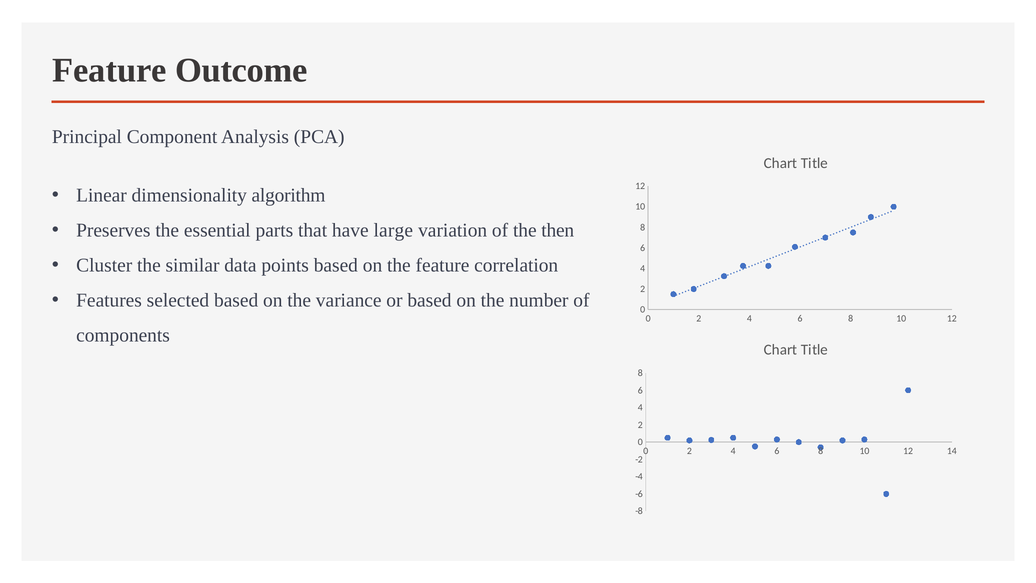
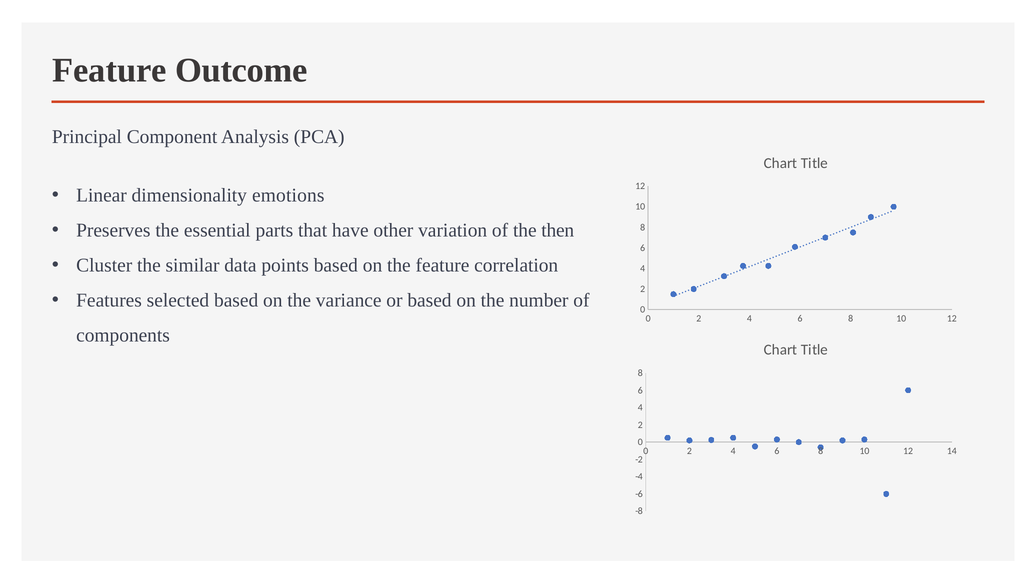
algorithm: algorithm -> emotions
large: large -> other
